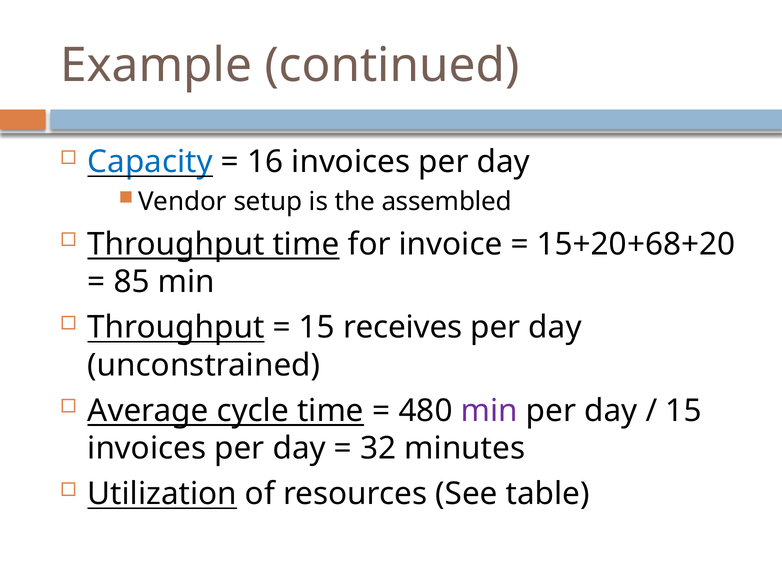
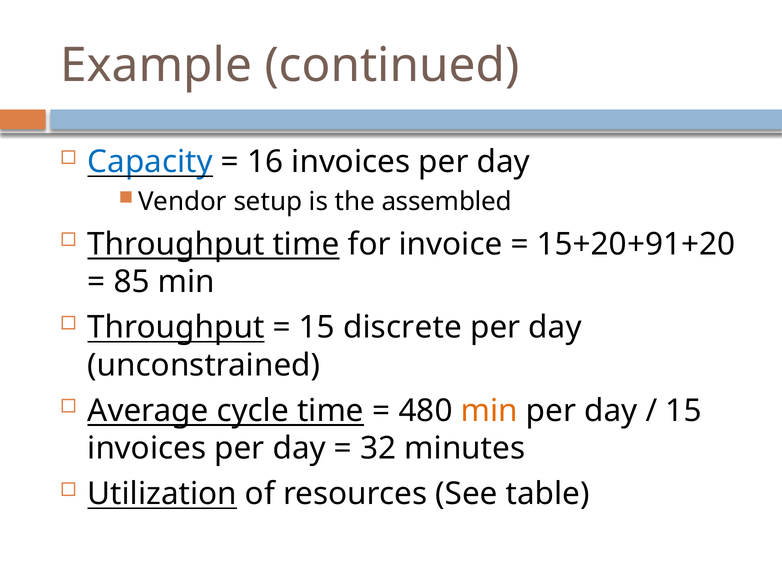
15+20+68+20: 15+20+68+20 -> 15+20+91+20
receives: receives -> discrete
min at (489, 410) colour: purple -> orange
